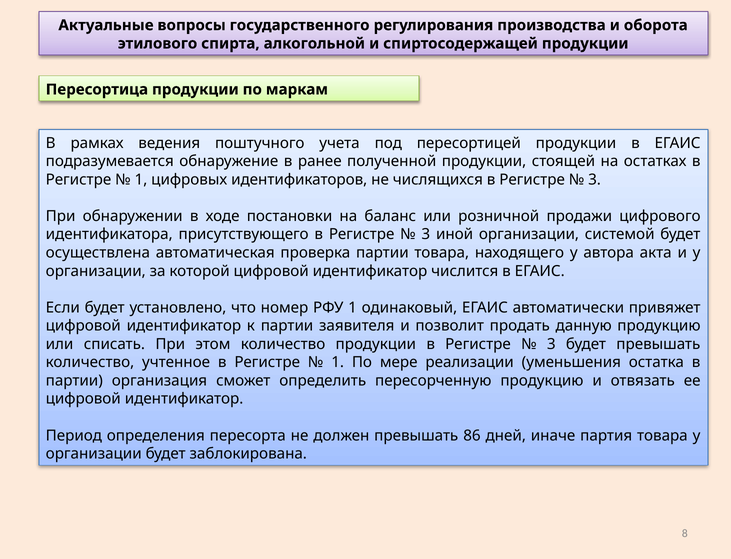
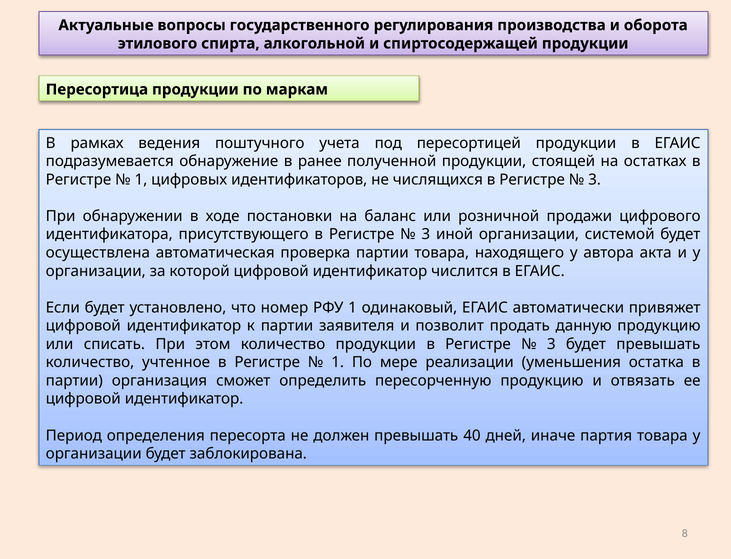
86: 86 -> 40
